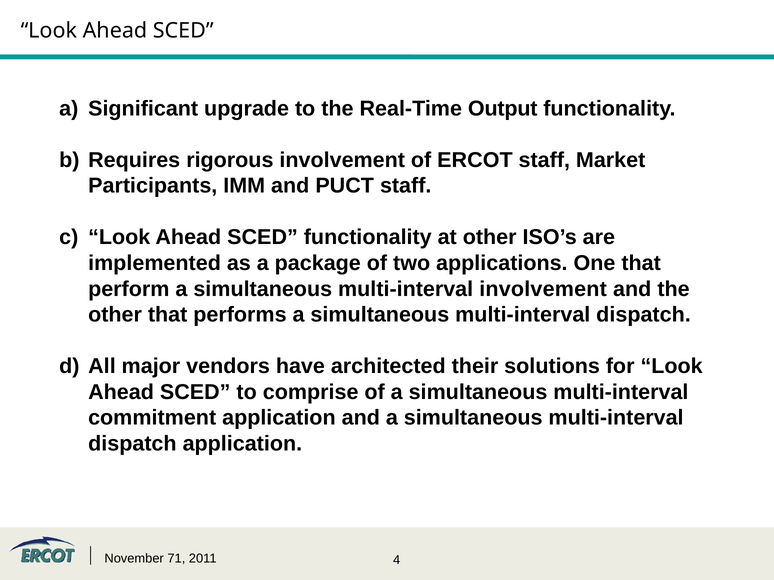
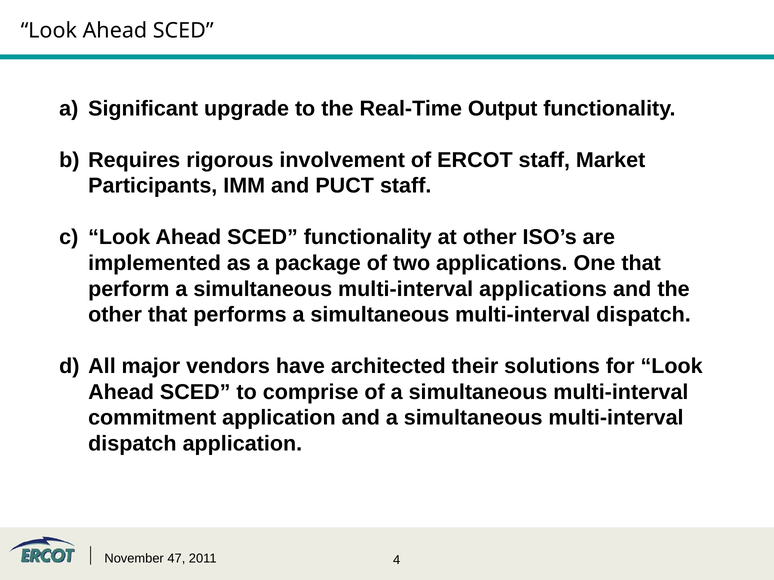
multi-interval involvement: involvement -> applications
71: 71 -> 47
